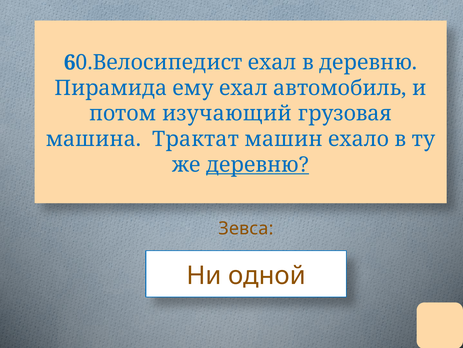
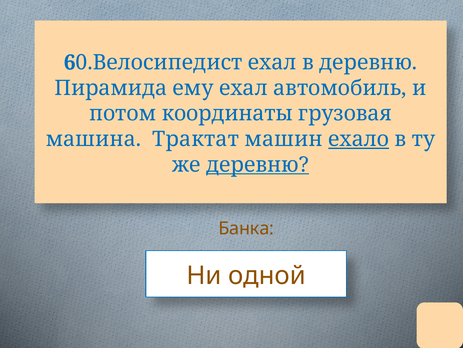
изучающий: изучающий -> координаты
ехало underline: none -> present
Зевса: Зевса -> Банка
